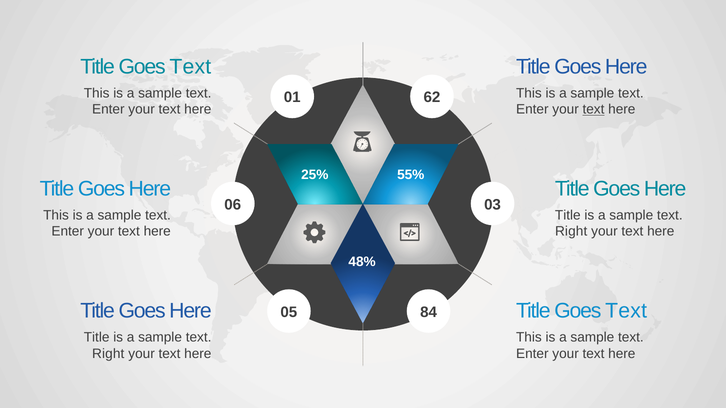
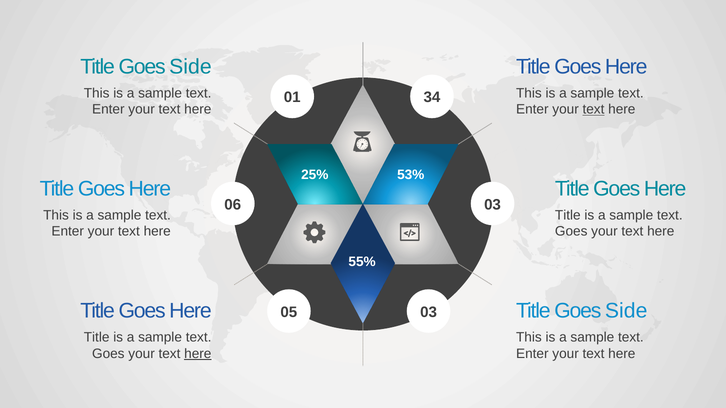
Text at (190, 67): Text -> Side
62: 62 -> 34
55%: 55% -> 53%
Right at (571, 232): Right -> Goes
48%: 48% -> 55%
Text at (626, 311): Text -> Side
05 84: 84 -> 03
Right at (108, 354): Right -> Goes
here at (198, 354) underline: none -> present
